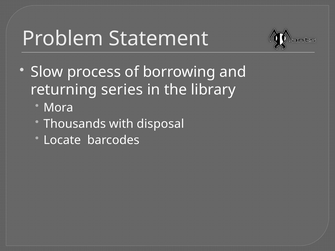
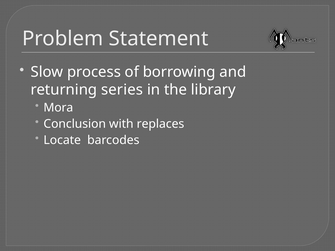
Thousands: Thousands -> Conclusion
disposal: disposal -> replaces
